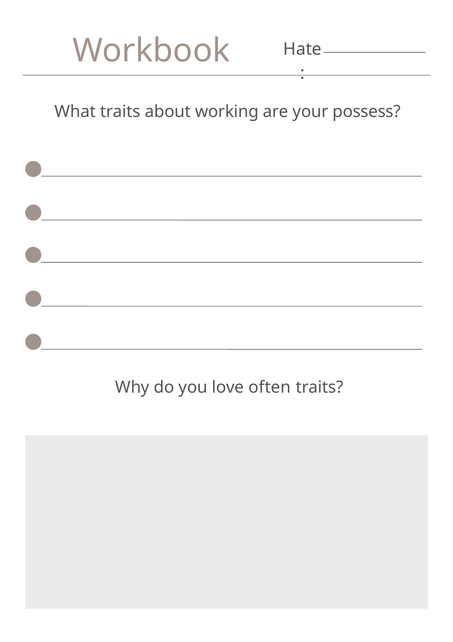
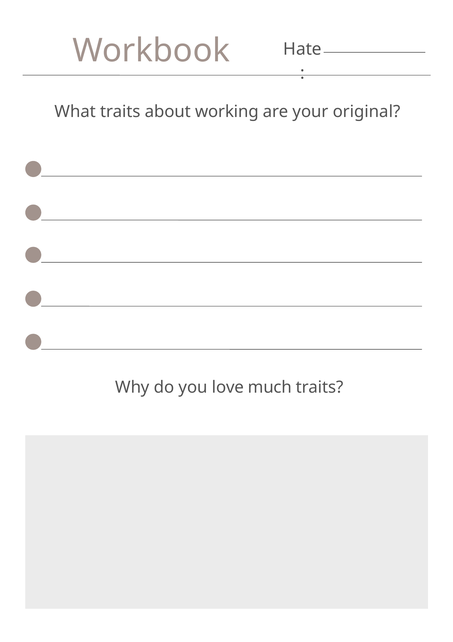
possess: possess -> original
often: often -> much
